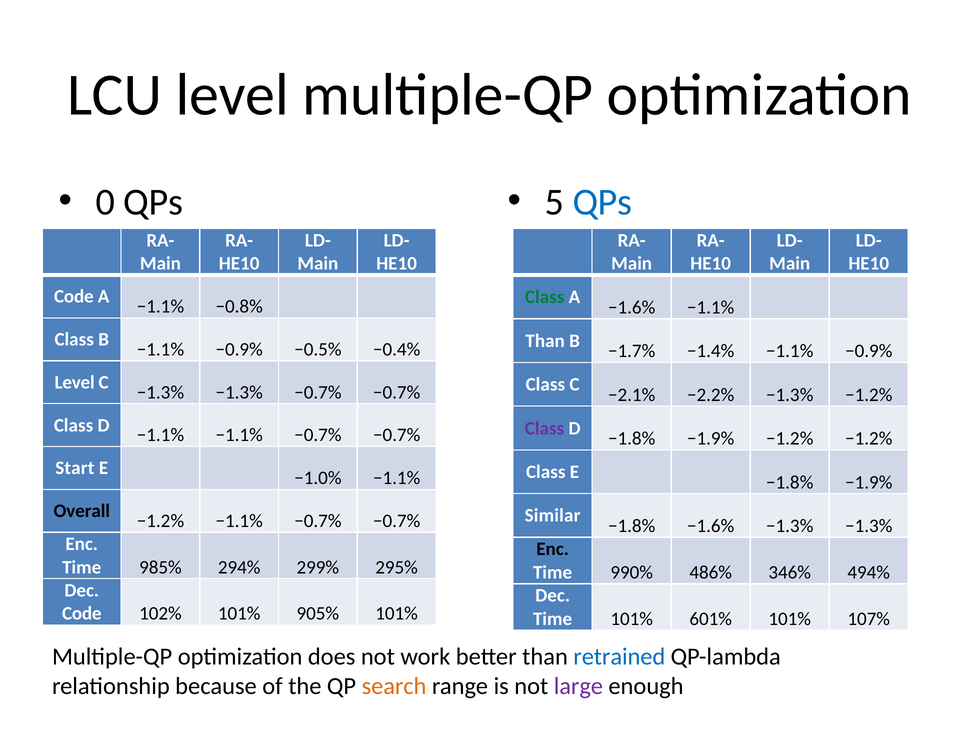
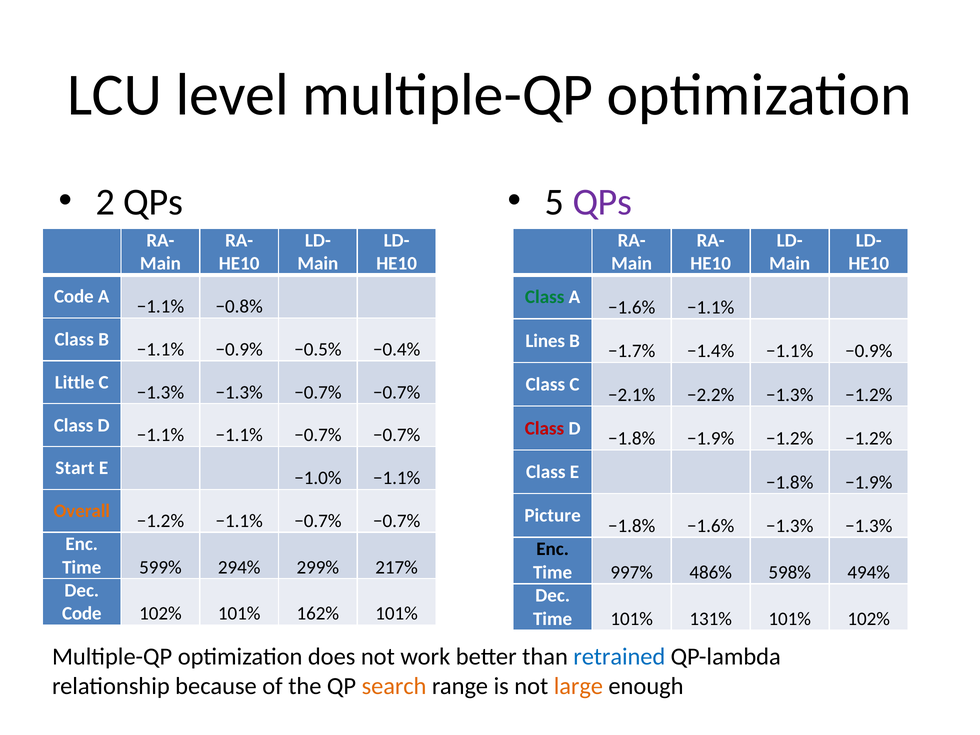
0: 0 -> 2
QPs at (602, 202) colour: blue -> purple
Than at (545, 341): Than -> Lines
Level at (75, 382): Level -> Little
Class at (544, 428) colour: purple -> red
Overall colour: black -> orange
Similar: Similar -> Picture
985%: 985% -> 599%
295%: 295% -> 217%
990%: 990% -> 997%
346%: 346% -> 598%
905%: 905% -> 162%
601%: 601% -> 131%
101% 107%: 107% -> 102%
large colour: purple -> orange
